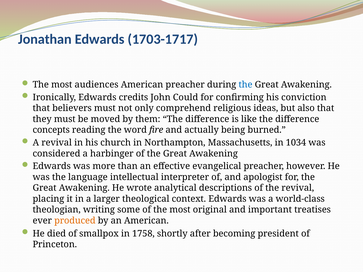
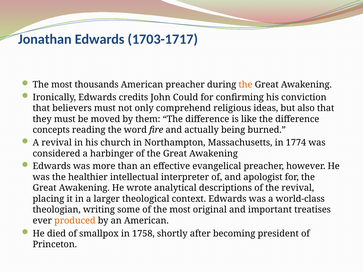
audiences: audiences -> thousands
the at (246, 85) colour: blue -> orange
1034: 1034 -> 1774
language: language -> healthier
